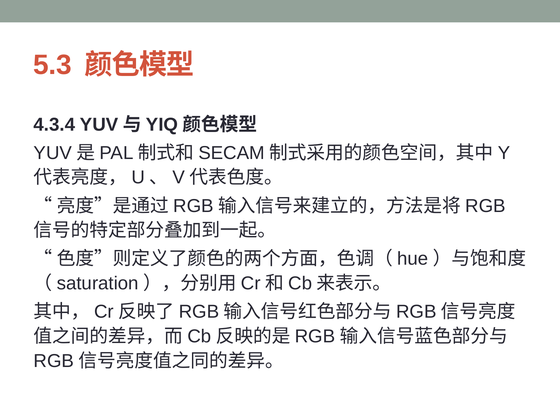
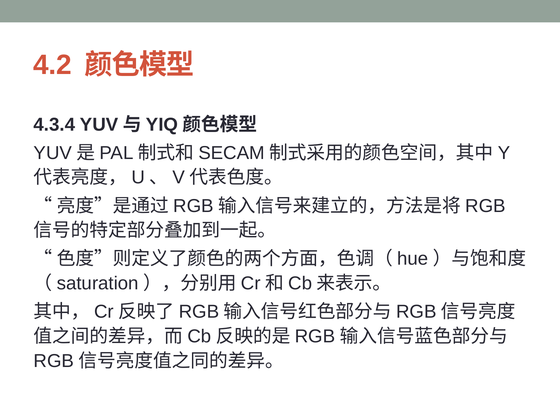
5.3: 5.3 -> 4.2
